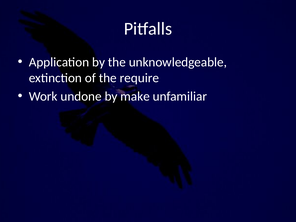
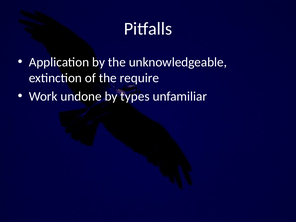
make: make -> types
